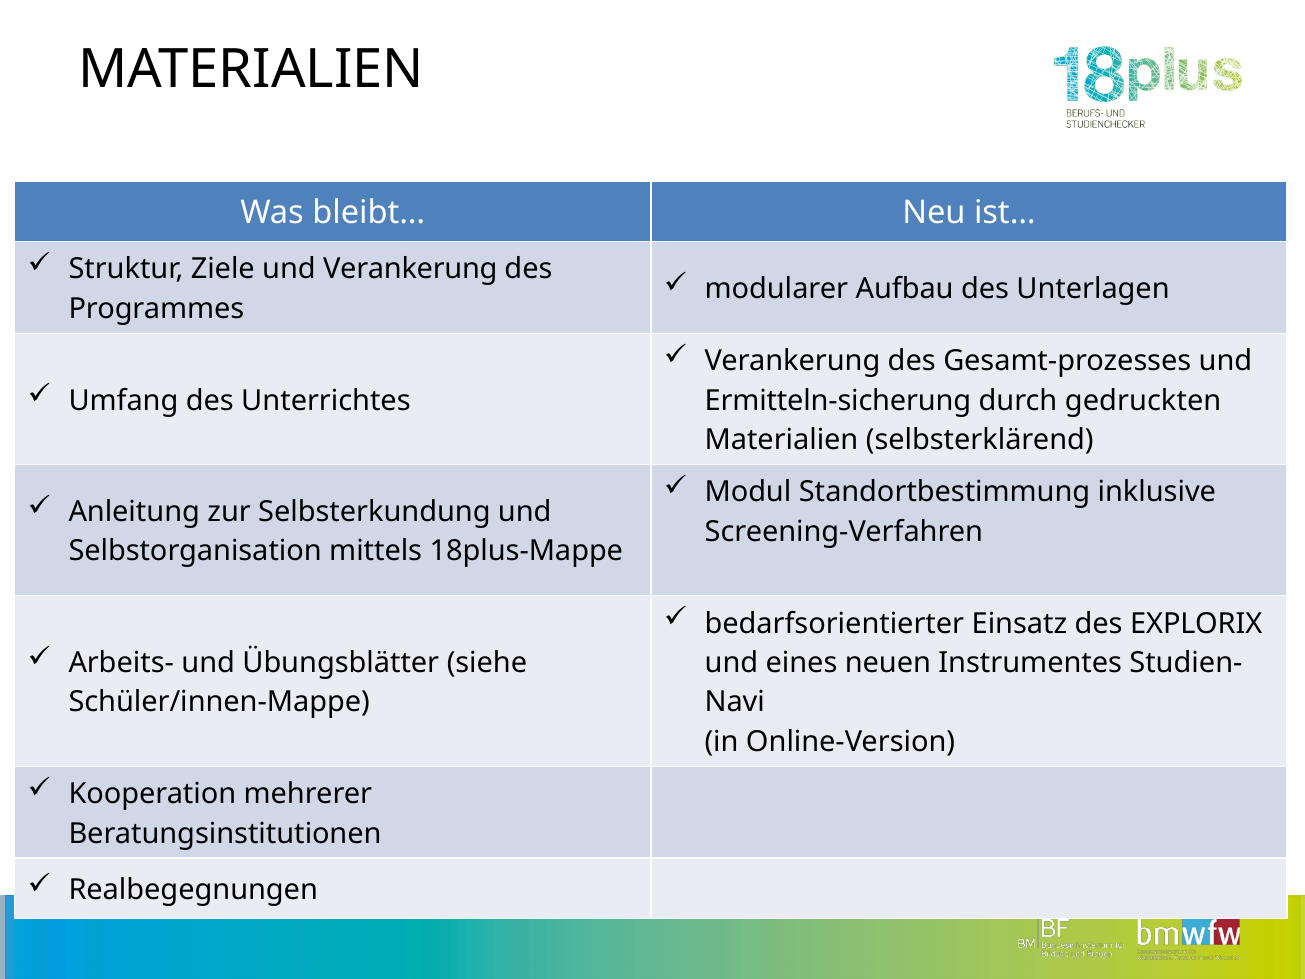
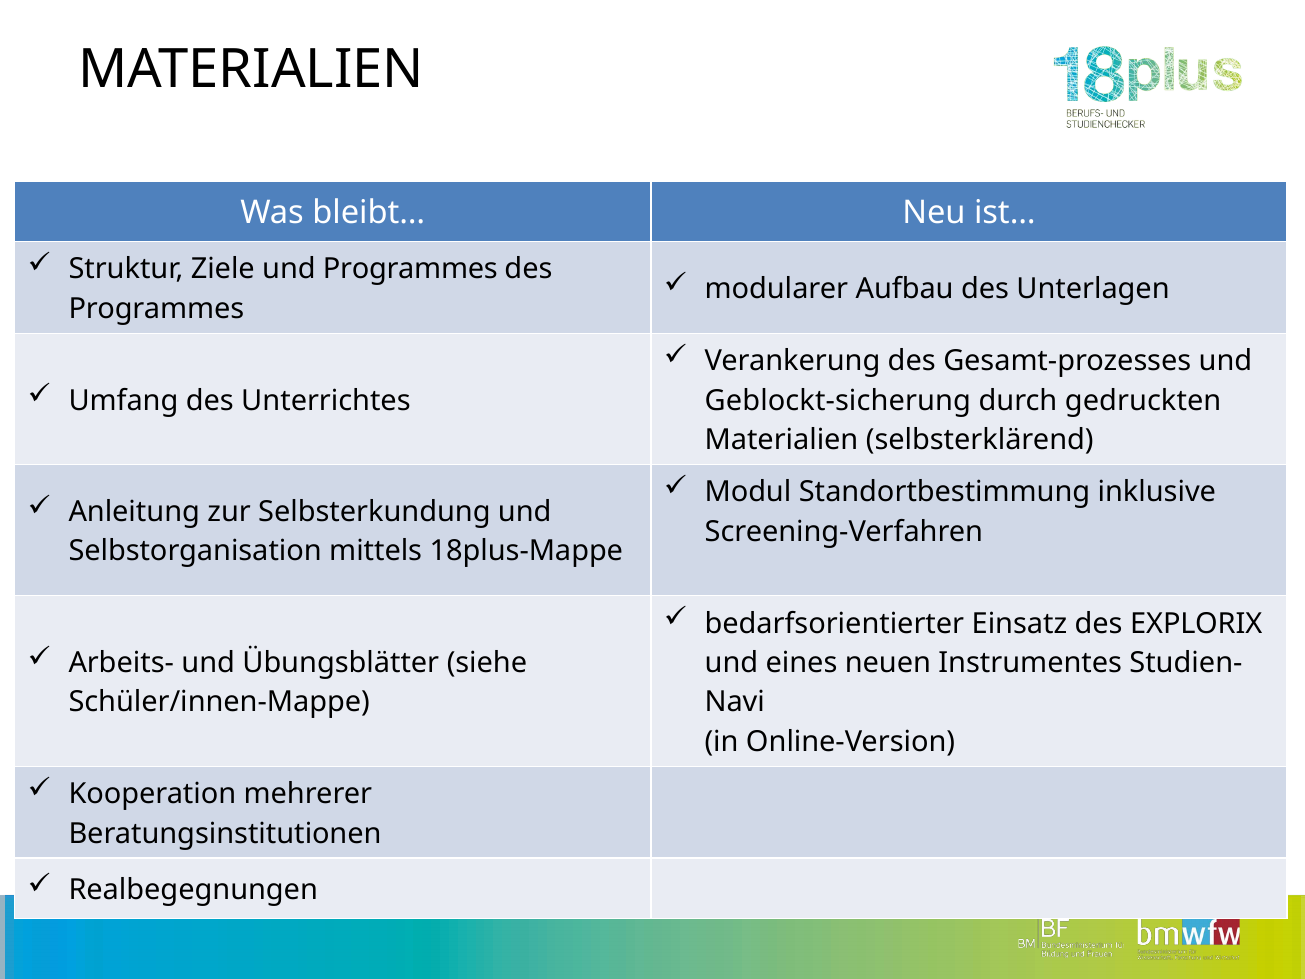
und Verankerung: Verankerung -> Programmes
Ermitteln-sicherung: Ermitteln-sicherung -> Geblockt-sicherung
